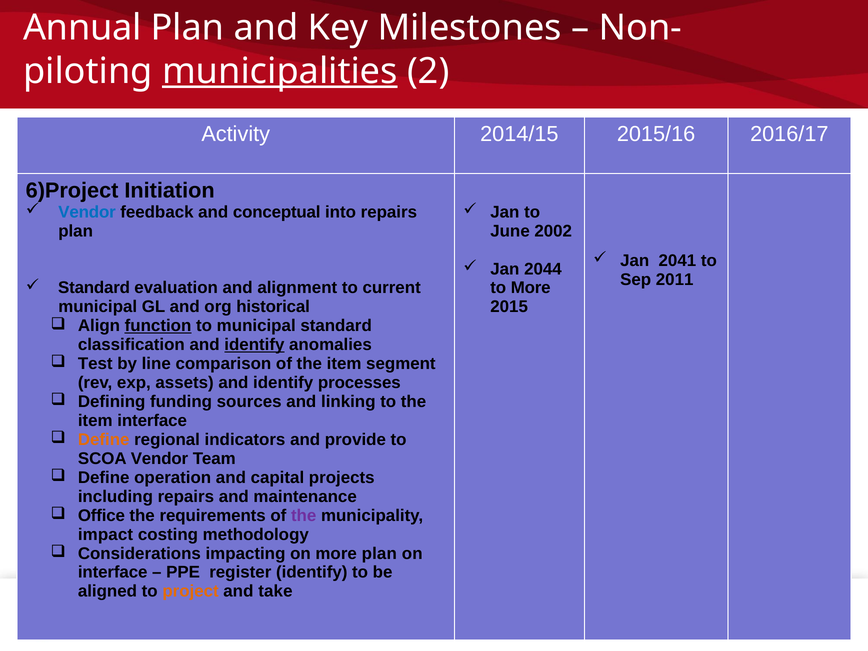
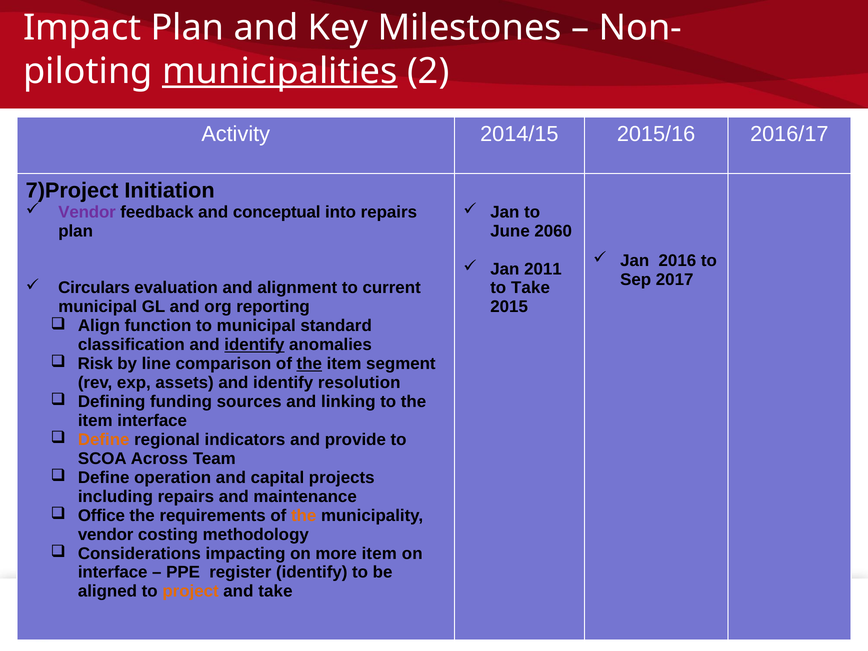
Annual: Annual -> Impact
6)Project: 6)Project -> 7)Project
Vendor at (87, 212) colour: blue -> purple
2002: 2002 -> 2060
2041: 2041 -> 2016
2044: 2044 -> 2011
2011: 2011 -> 2017
Standard at (94, 288): Standard -> Circulars
to More: More -> Take
historical: historical -> reporting
function underline: present -> none
Test: Test -> Risk
the at (309, 364) underline: none -> present
processes: processes -> resolution
SCOA Vendor: Vendor -> Across
the at (304, 516) colour: purple -> orange
impact at (105, 534): impact -> vendor
more plan: plan -> item
